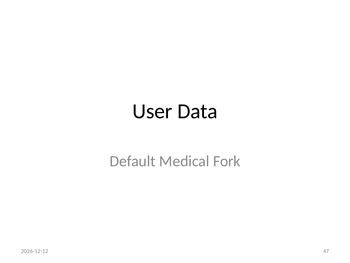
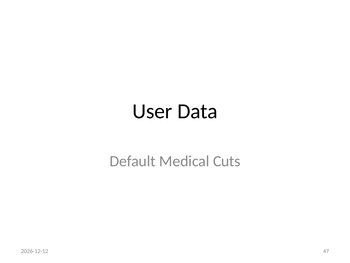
Fork: Fork -> Cuts
